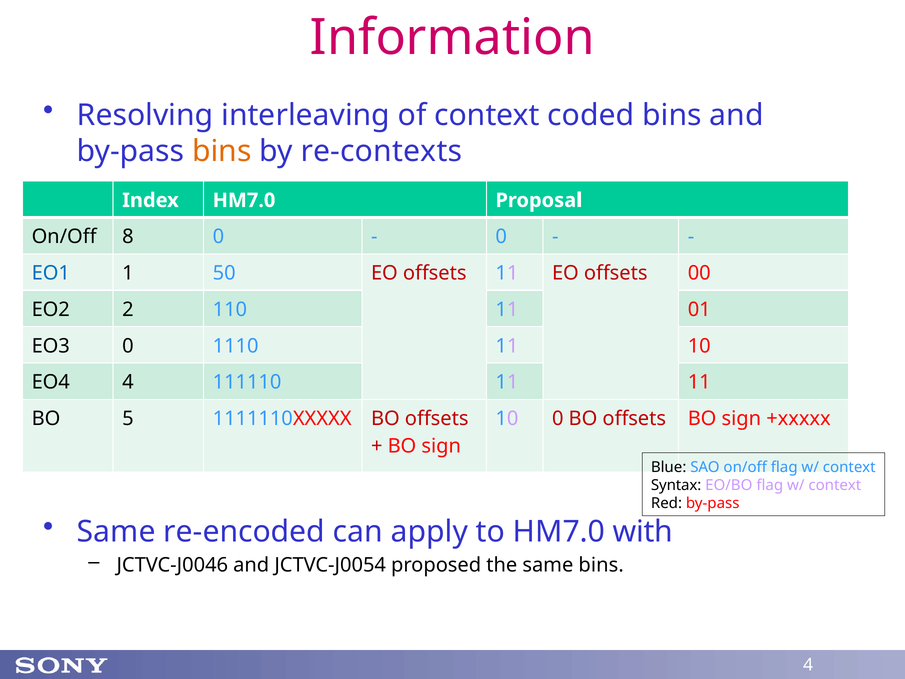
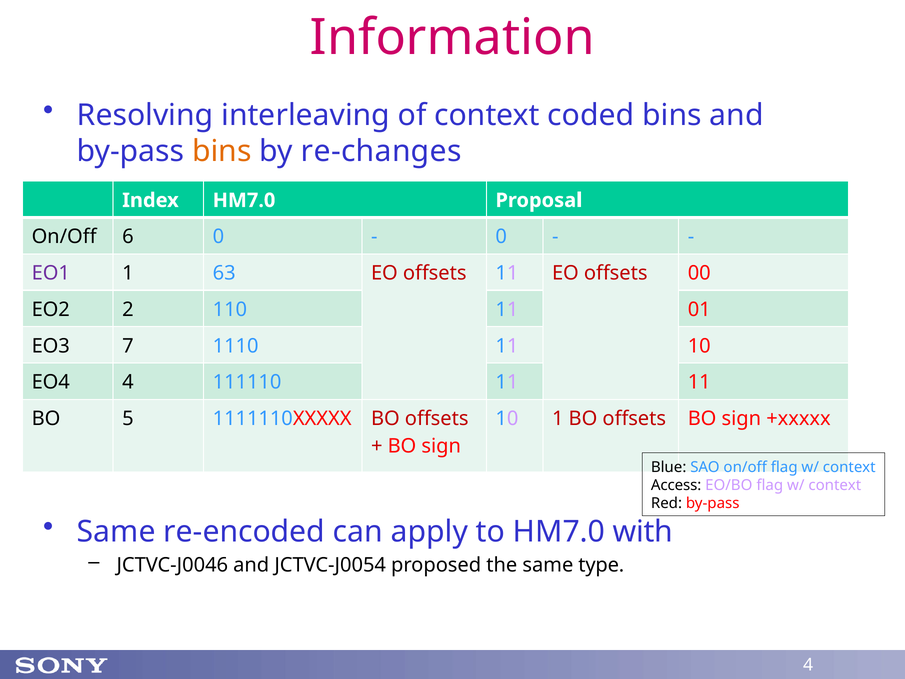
re-contexts: re-contexts -> re-changes
8: 8 -> 6
EO1 colour: blue -> purple
50: 50 -> 63
EO3 0: 0 -> 7
10 0: 0 -> 1
Syntax: Syntax -> Access
same bins: bins -> type
